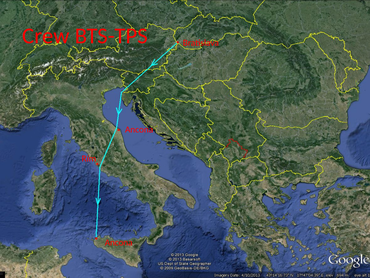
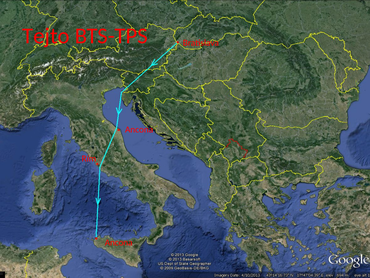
Crew: Crew -> Tejto
